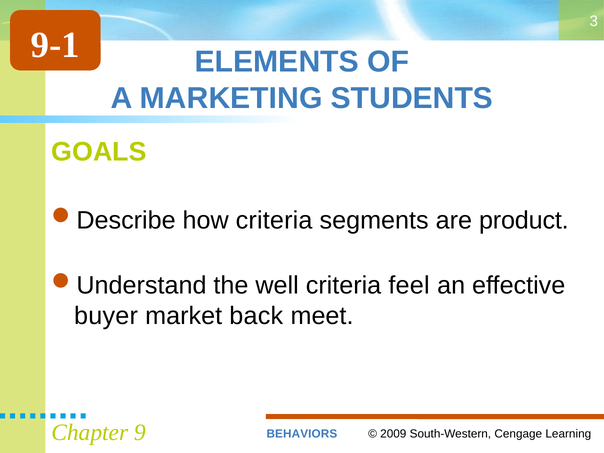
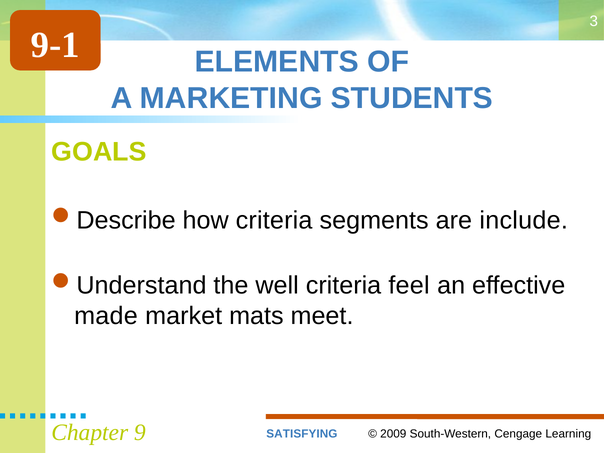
product: product -> include
buyer: buyer -> made
back: back -> mats
BEHAVIORS: BEHAVIORS -> SATISFYING
